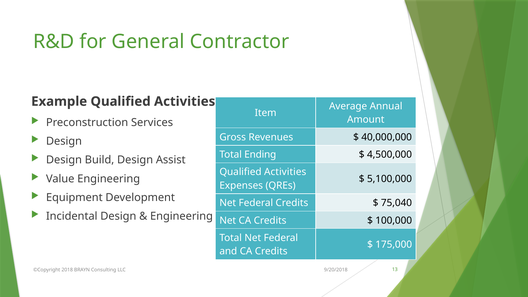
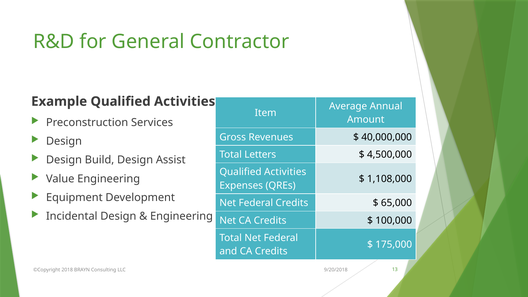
Ending: Ending -> Letters
5,100,000: 5,100,000 -> 1,108,000
75,040: 75,040 -> 65,000
